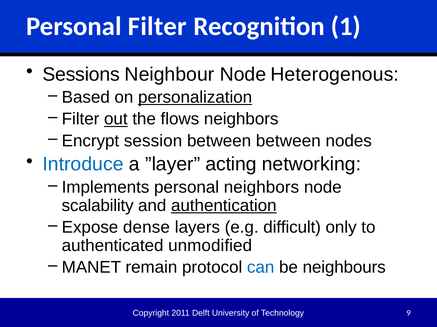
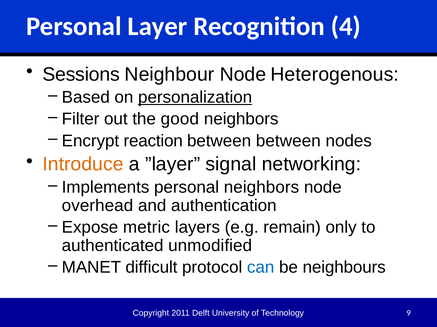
Personal Filter: Filter -> Layer
1: 1 -> 4
out underline: present -> none
flows: flows -> good
session: session -> reaction
Introduce colour: blue -> orange
acting: acting -> signal
scalability: scalability -> overhead
authentication underline: present -> none
dense: dense -> metric
difficult: difficult -> remain
remain: remain -> difficult
